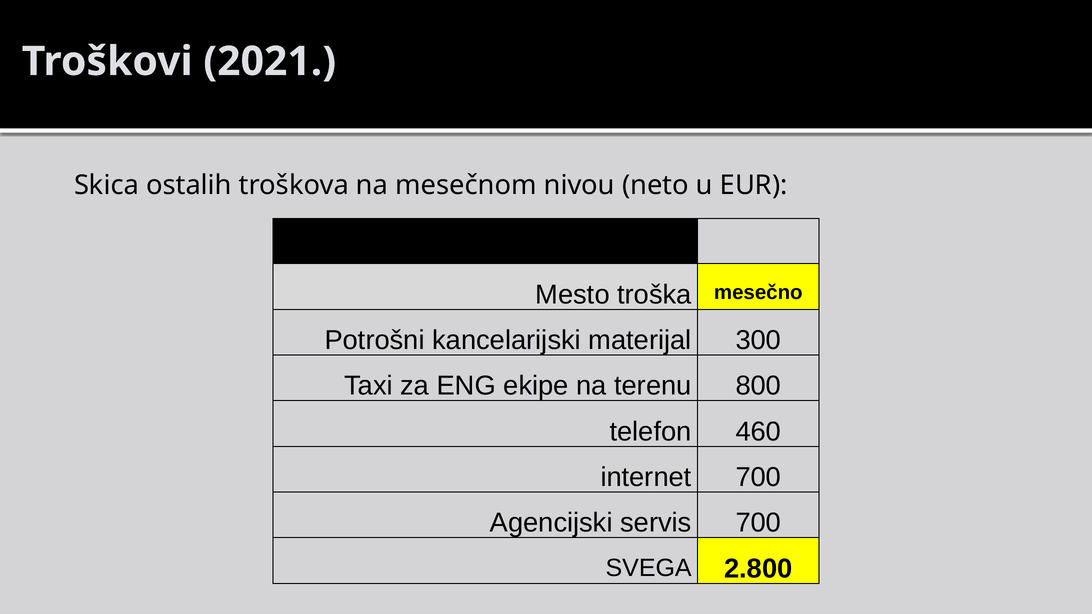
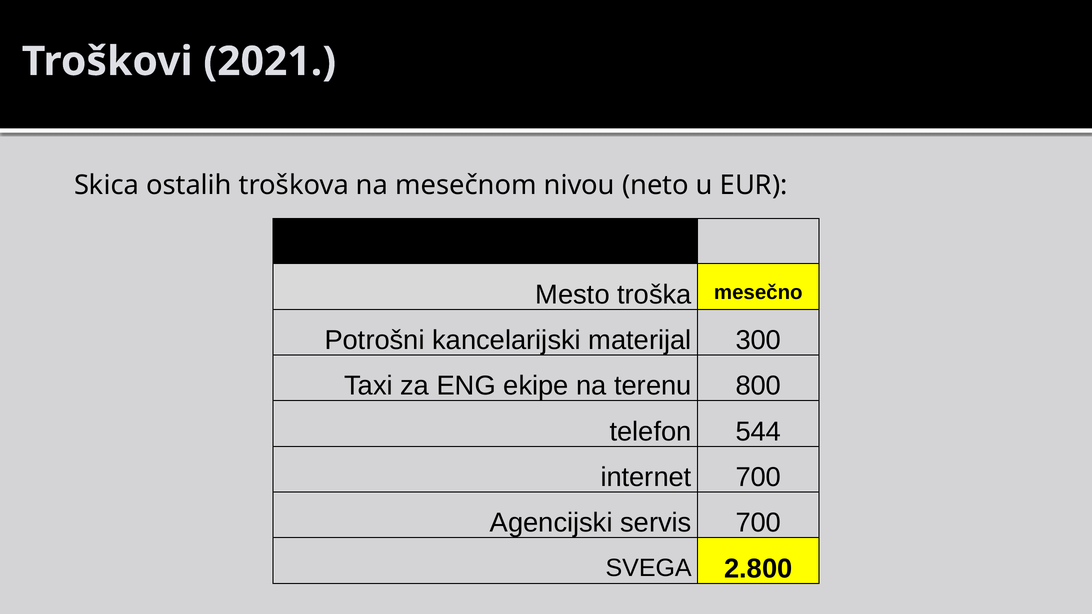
460: 460 -> 544
